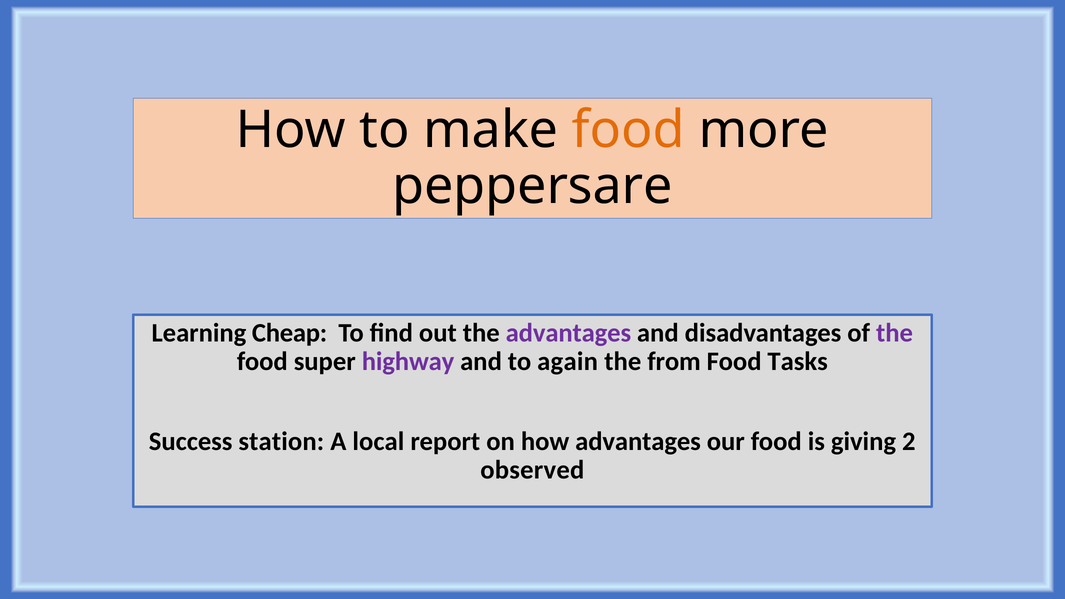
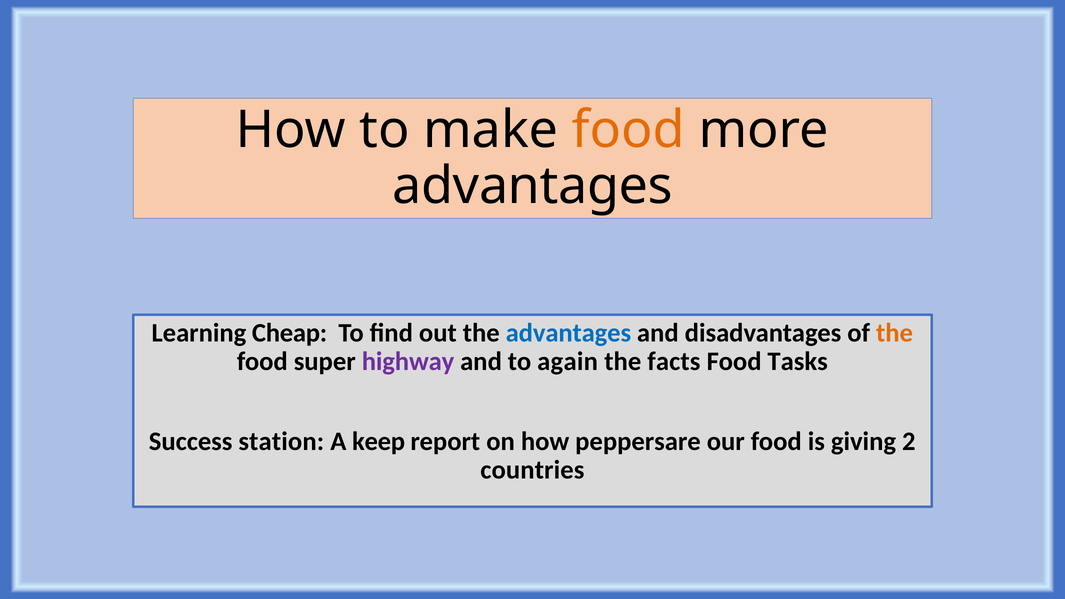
peppersare at (532, 186): peppersare -> advantages
advantages at (568, 333) colour: purple -> blue
the at (895, 333) colour: purple -> orange
from: from -> facts
local: local -> keep
how advantages: advantages -> peppersare
observed: observed -> countries
